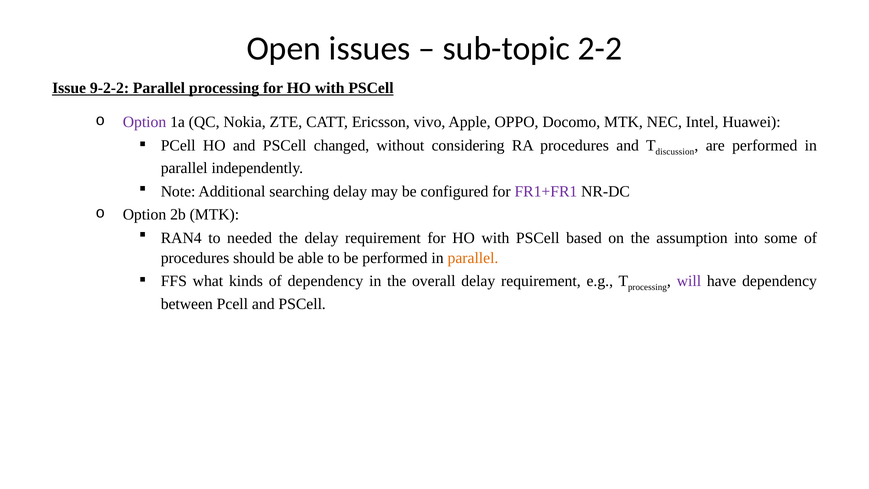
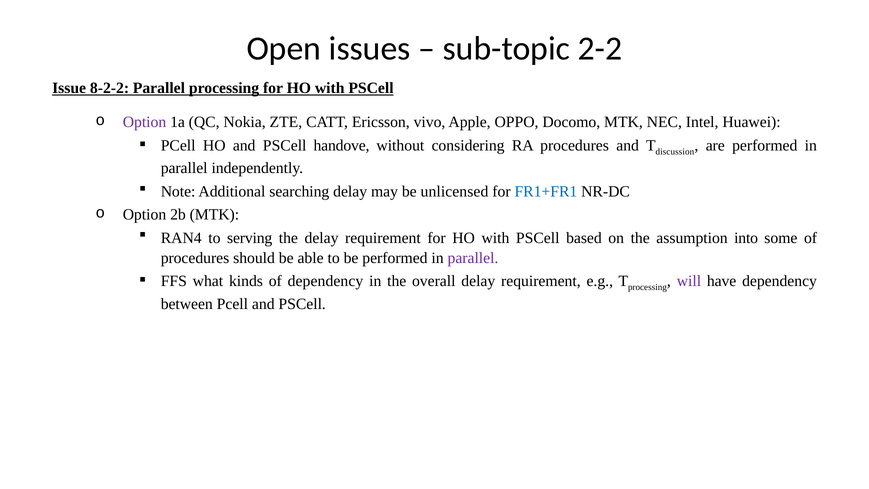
9-2-2: 9-2-2 -> 8-2-2
changed: changed -> handove
configured: configured -> unlicensed
FR1+FR1 colour: purple -> blue
needed: needed -> serving
parallel at (473, 258) colour: orange -> purple
